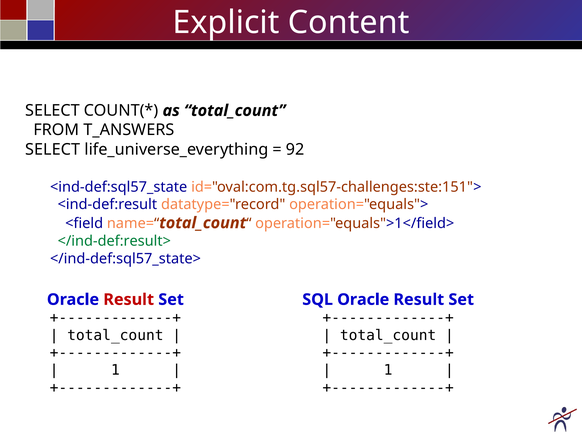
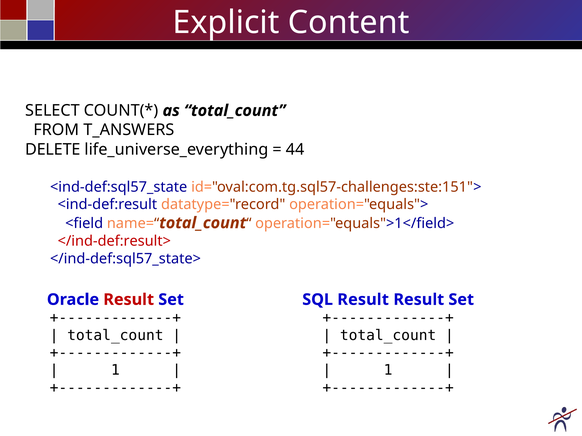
SELECT at (53, 150): SELECT -> DELETE
92: 92 -> 44
</ind-def:result> colour: green -> red
SQL Oracle: Oracle -> Result
